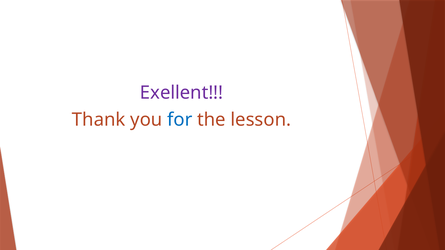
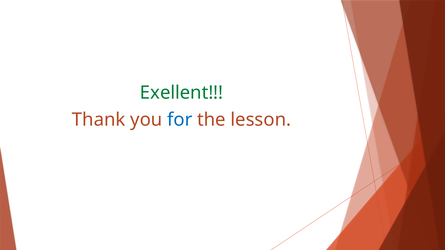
Exellent colour: purple -> green
